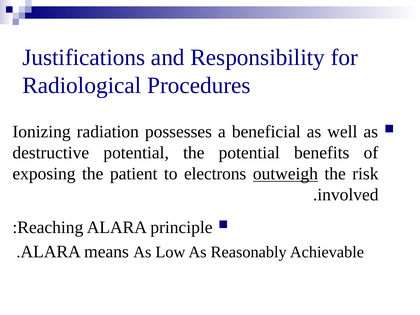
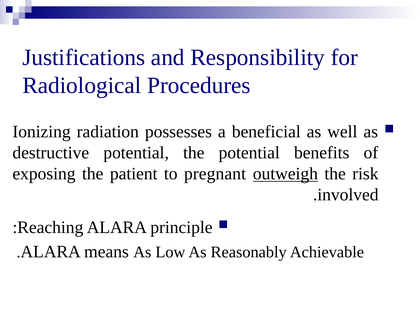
electrons: electrons -> pregnant
